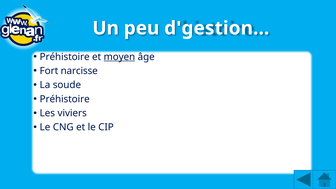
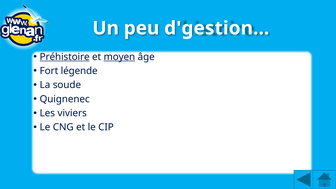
Préhistoire at (65, 57) underline: none -> present
narcisse: narcisse -> légende
Préhistoire at (65, 99): Préhistoire -> Quignenec
